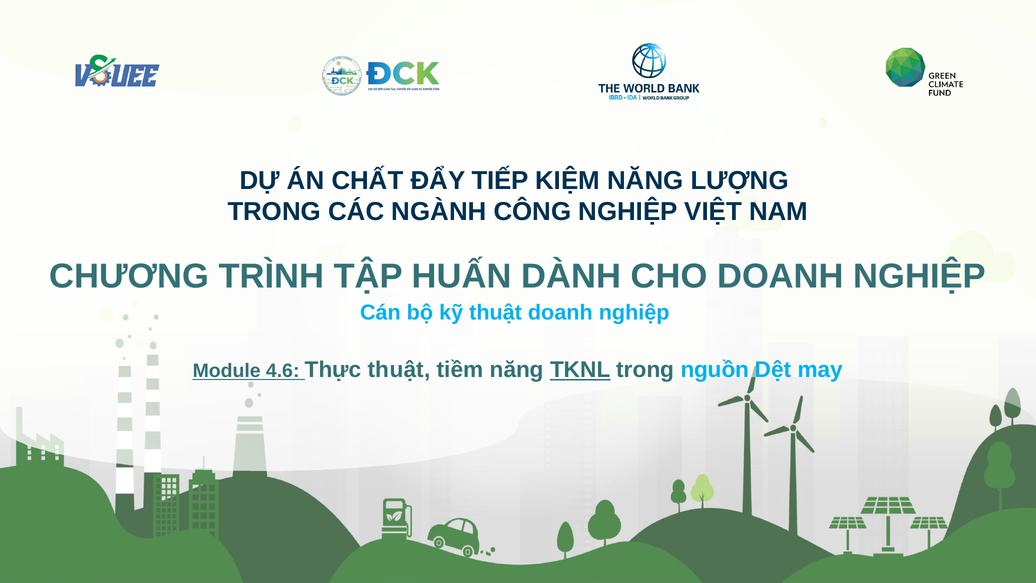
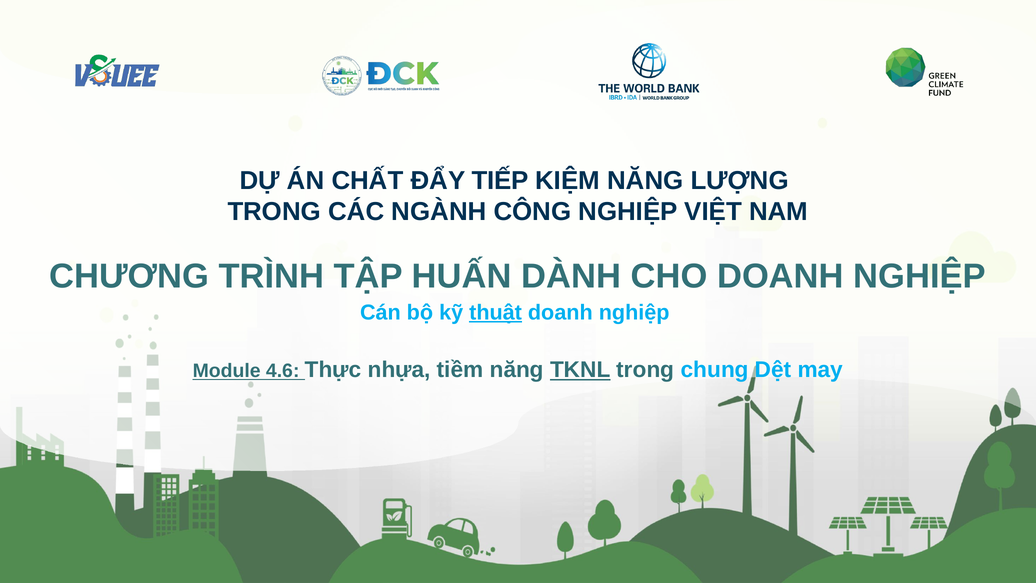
thuật at (496, 312) underline: none -> present
Thực thuật: thuật -> nhựa
nguồn: nguồn -> chung
